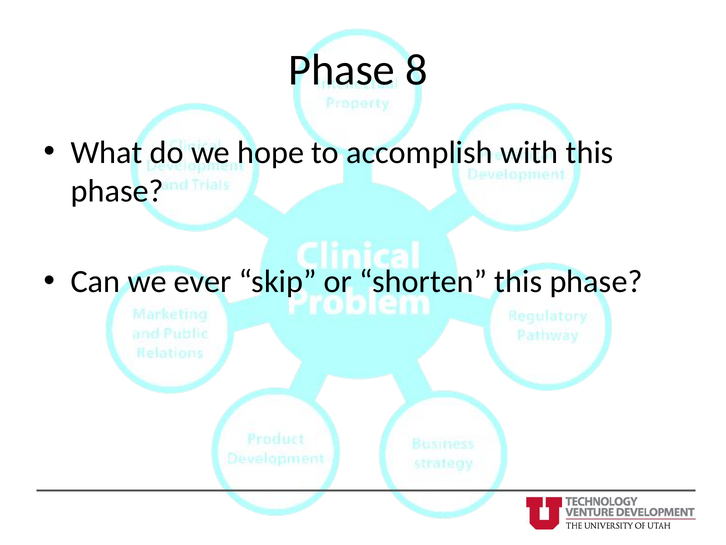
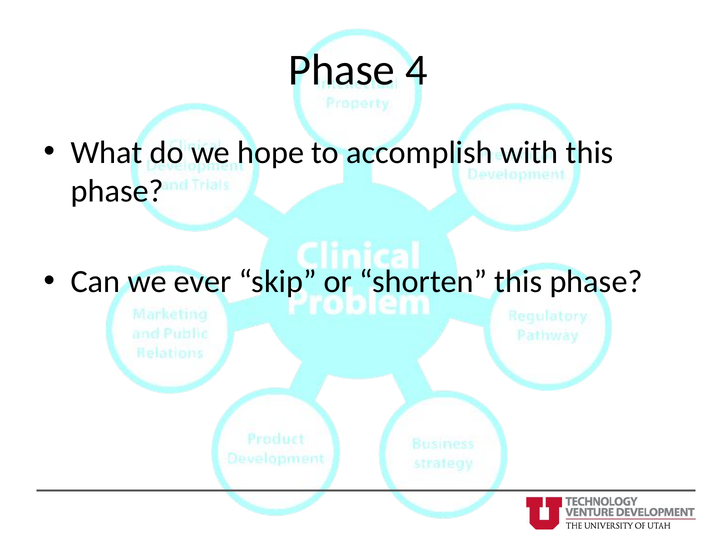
8: 8 -> 4
